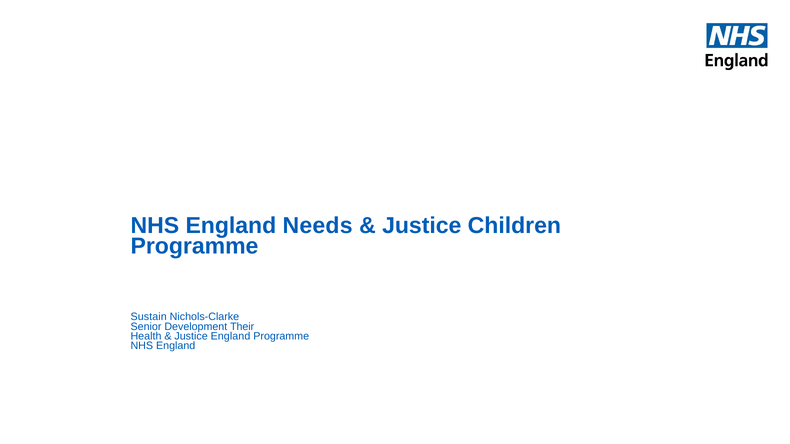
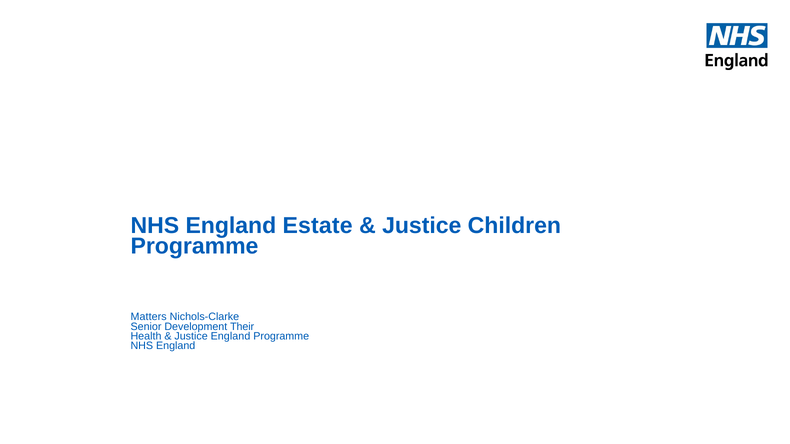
Needs: Needs -> Estate
Sustain: Sustain -> Matters
